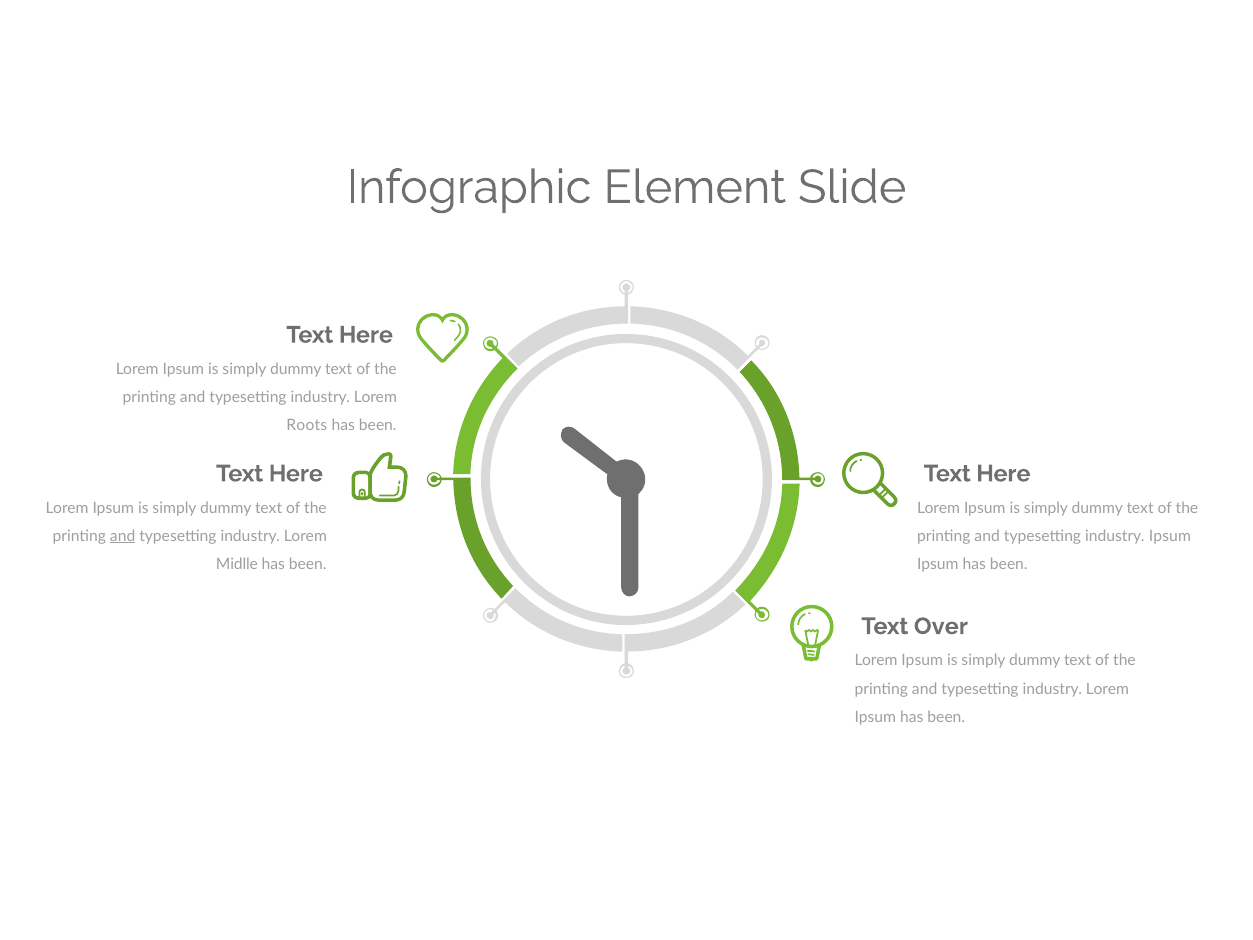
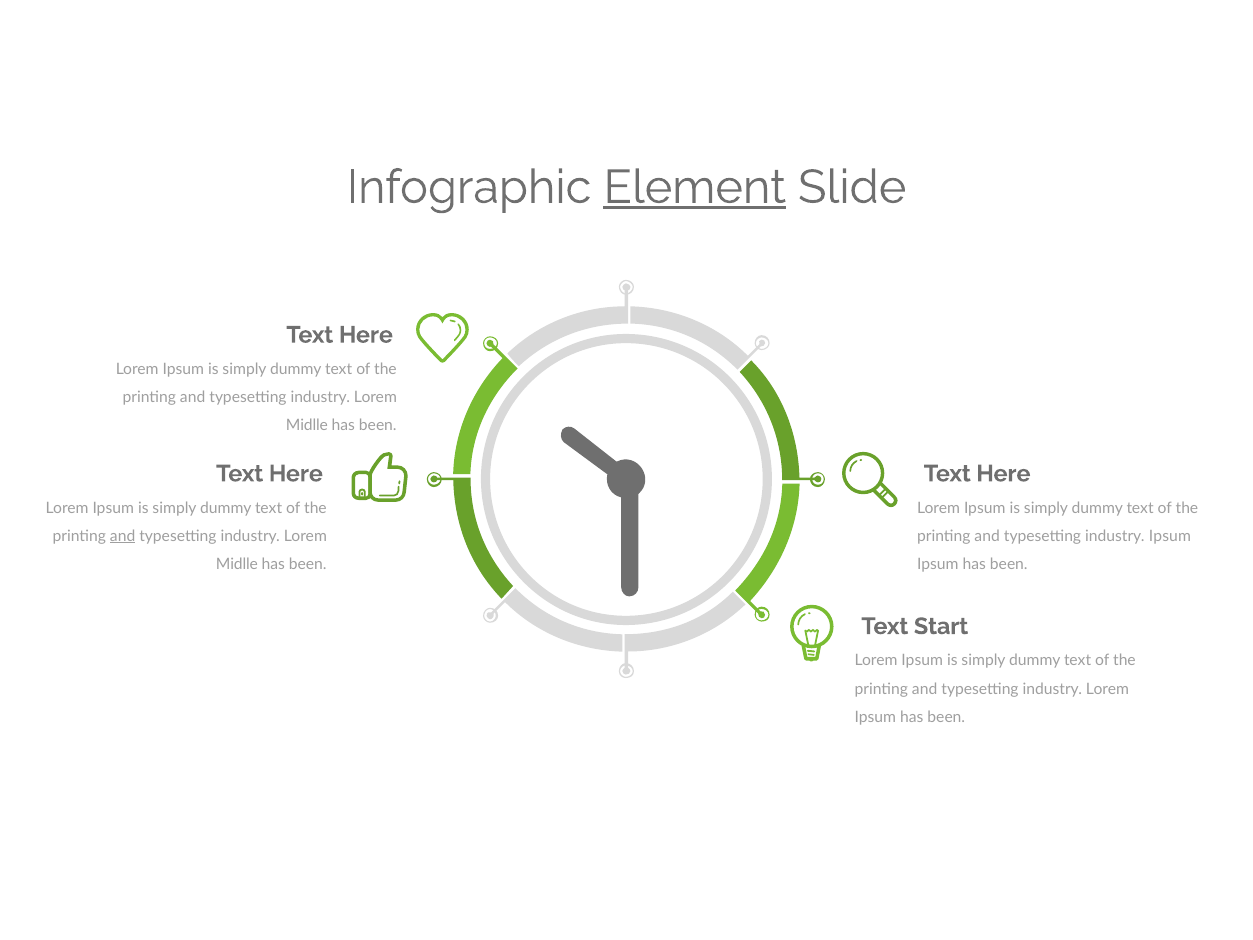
Element underline: none -> present
Roots at (307, 426): Roots -> Midlle
Over: Over -> Start
